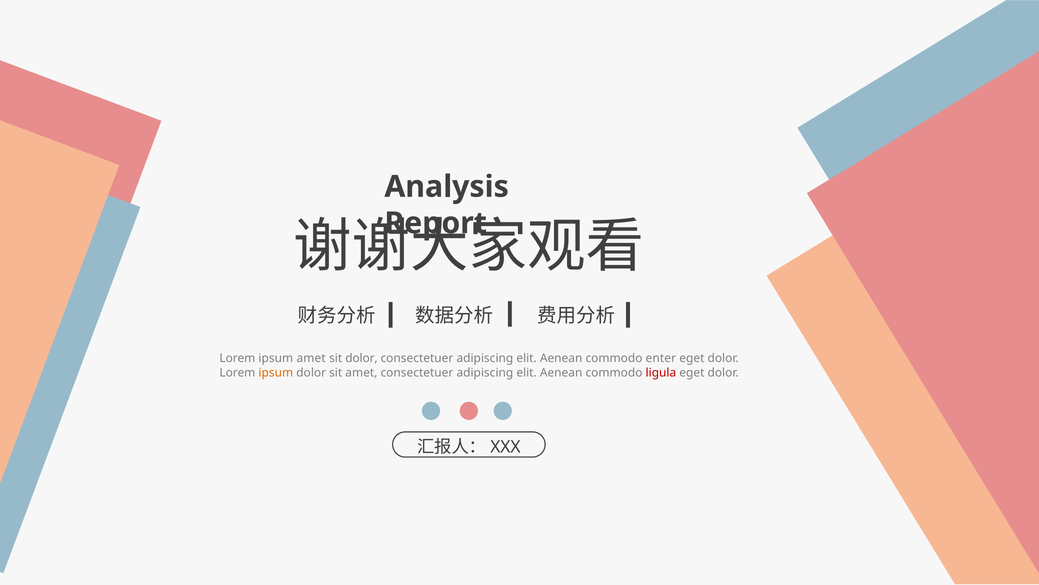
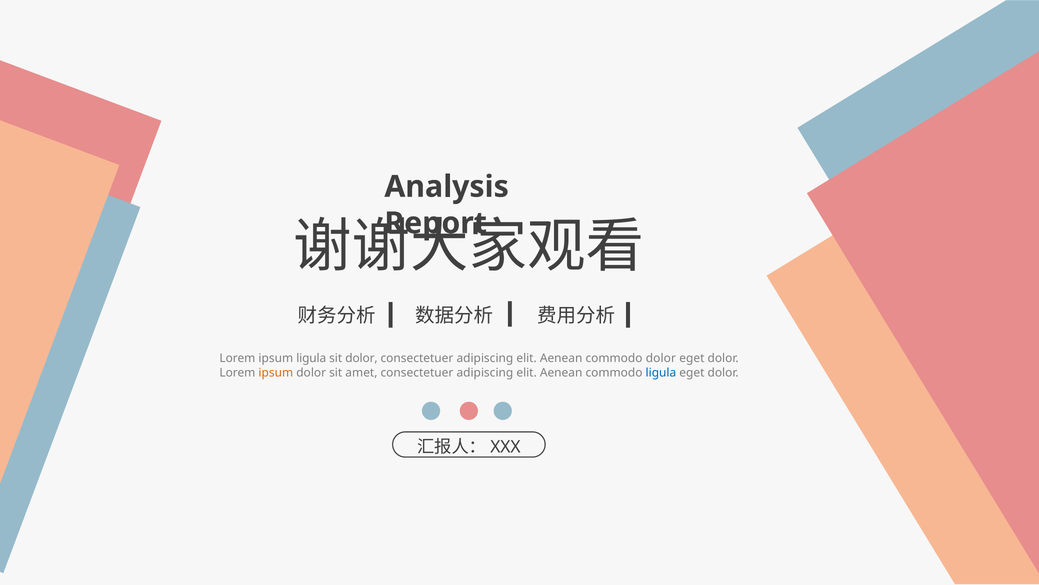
ipsum amet: amet -> ligula
commodo enter: enter -> dolor
ligula at (661, 372) colour: red -> blue
